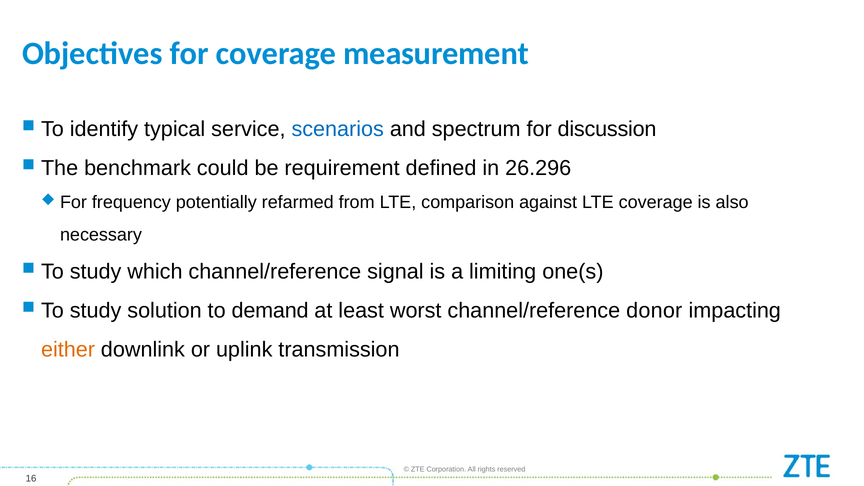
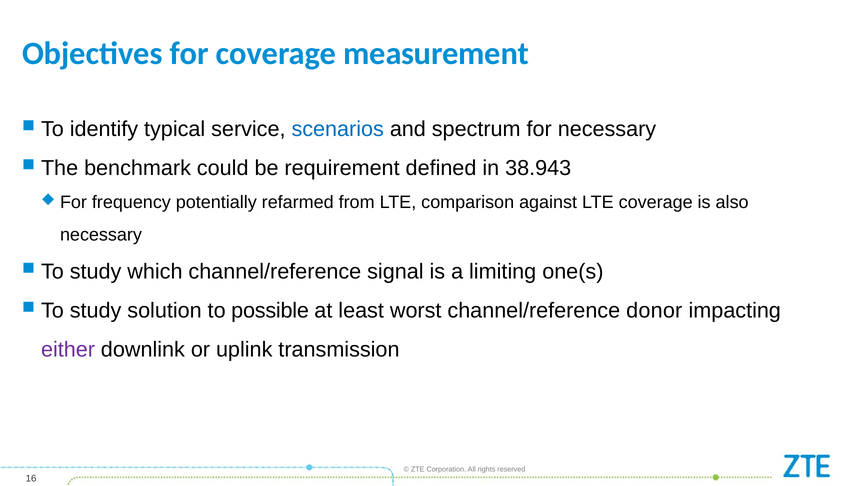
for discussion: discussion -> necessary
26.296: 26.296 -> 38.943
demand: demand -> possible
either colour: orange -> purple
